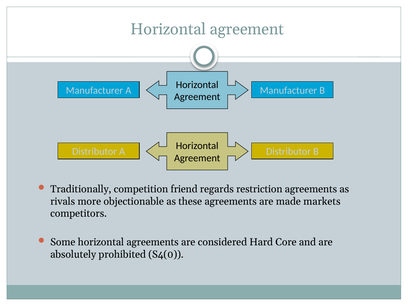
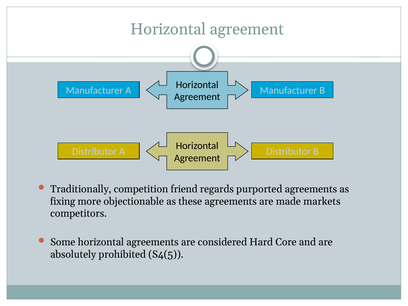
restriction: restriction -> purported
rivals: rivals -> fixing
S4(0: S4(0 -> S4(5
